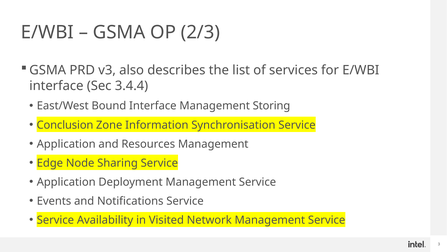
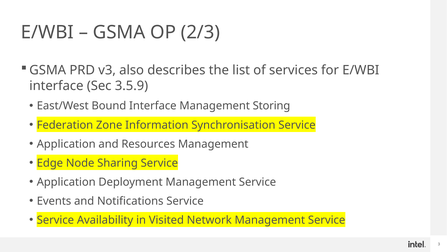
3.4.4: 3.4.4 -> 3.5.9
Conclusion: Conclusion -> Federation
